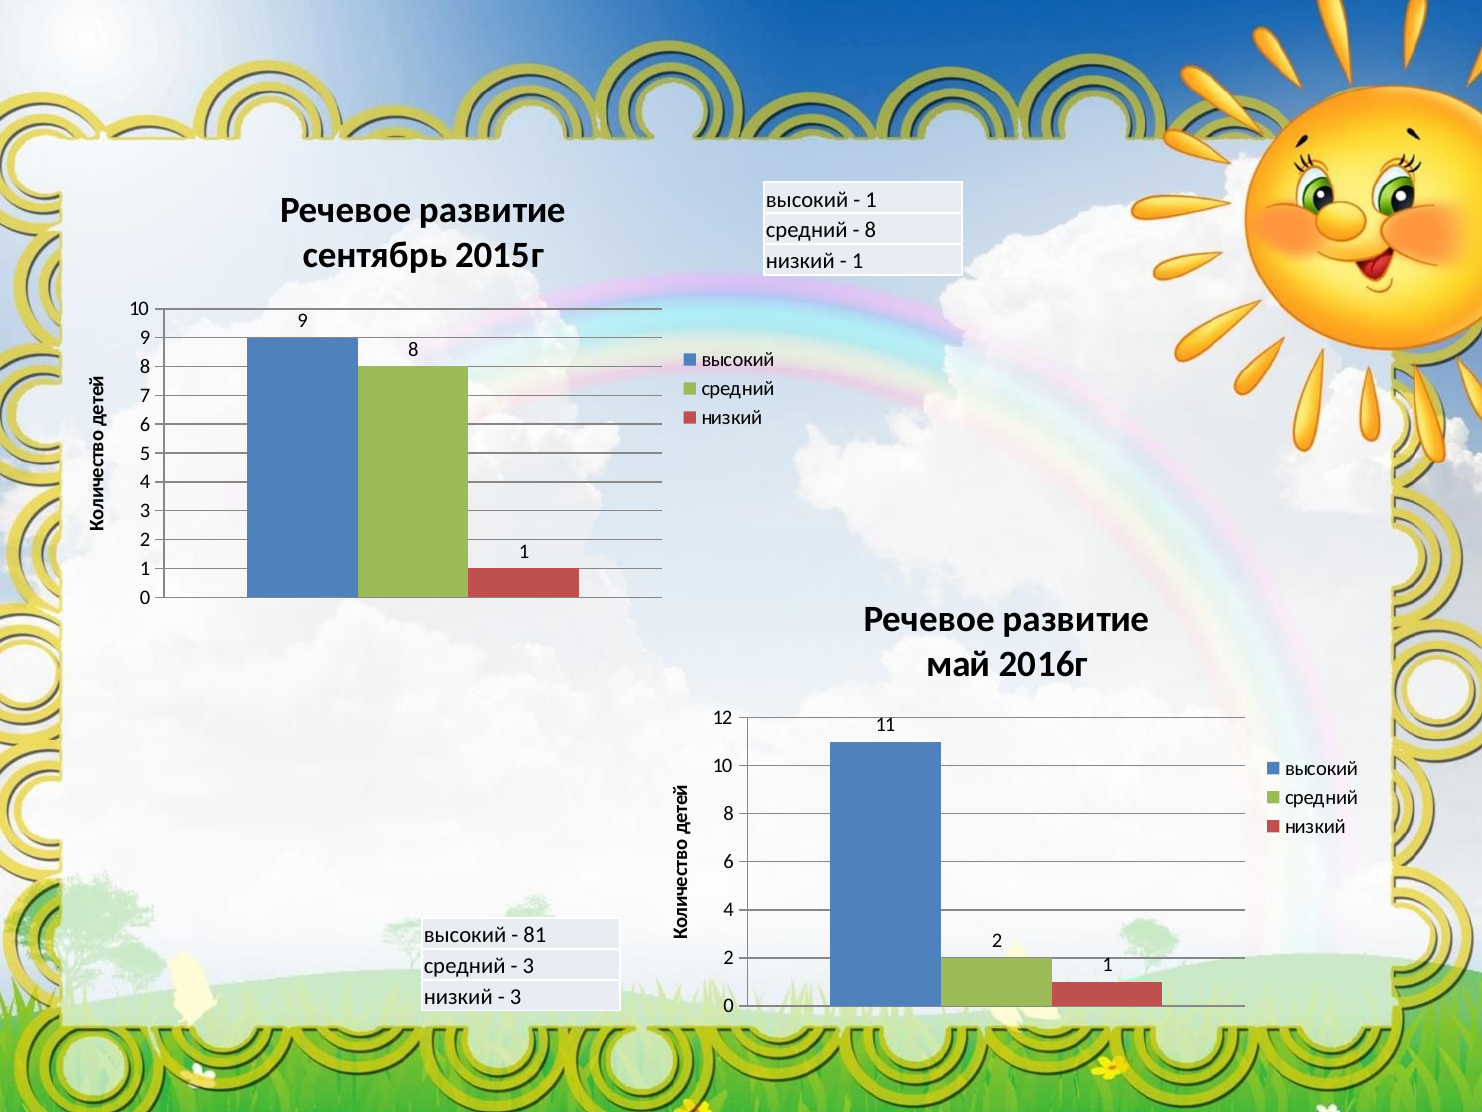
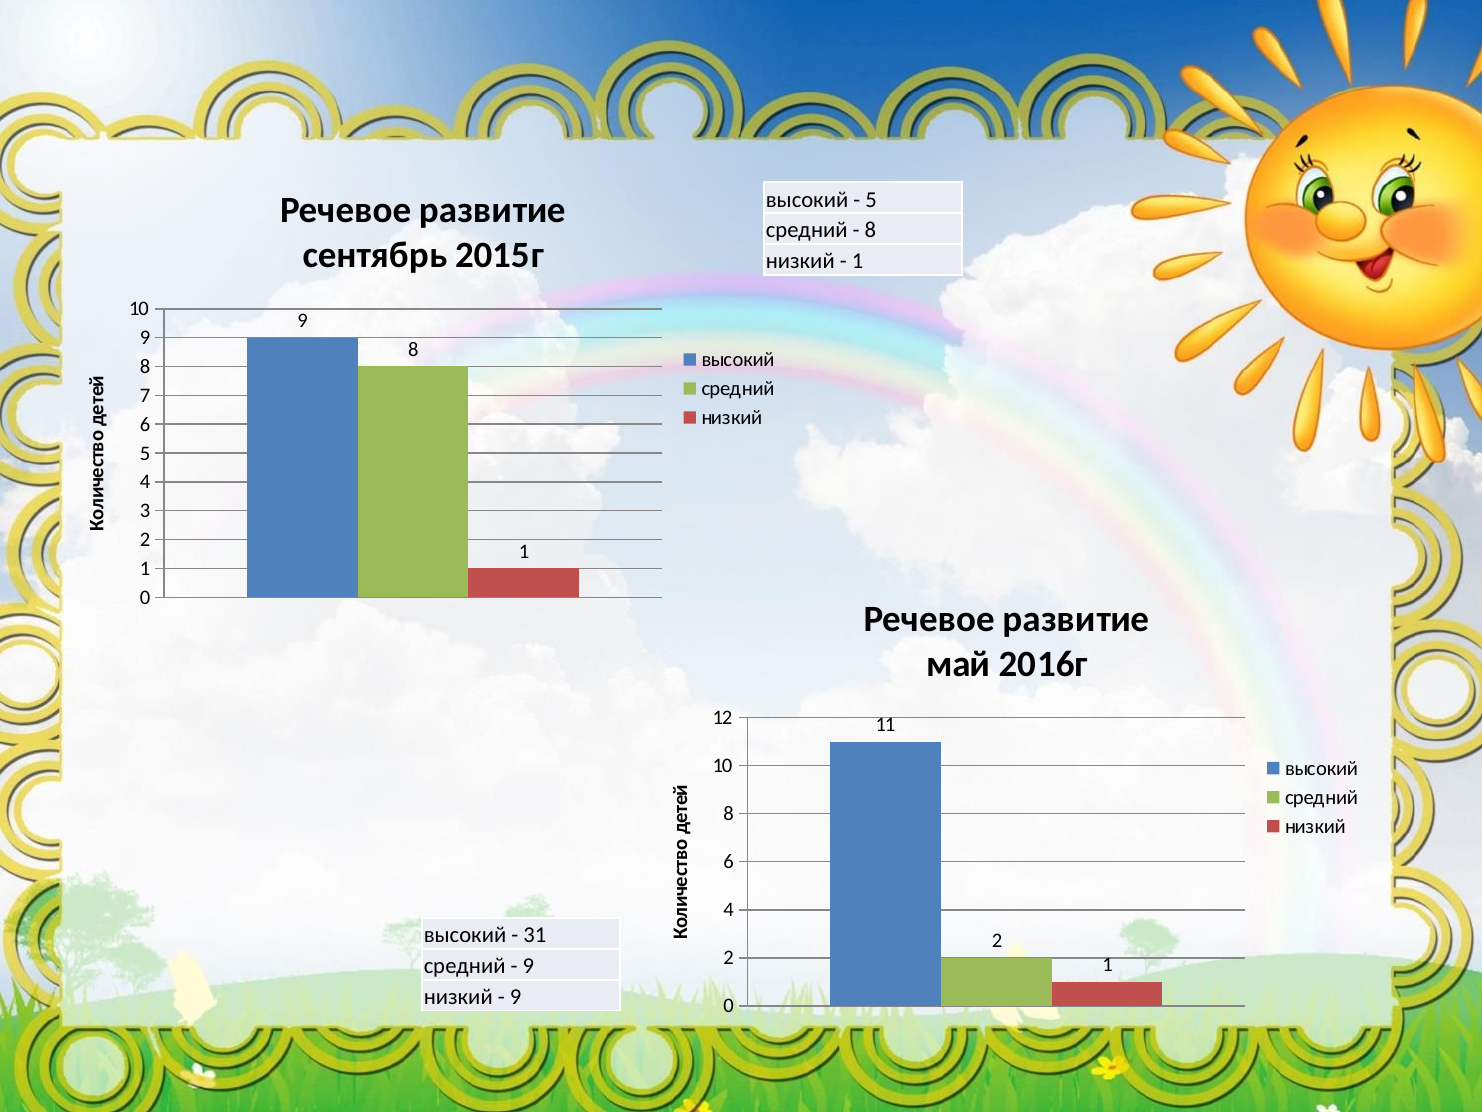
1 at (871, 199): 1 -> 5
81: 81 -> 31
3 at (528, 966): 3 -> 9
3 at (516, 996): 3 -> 9
